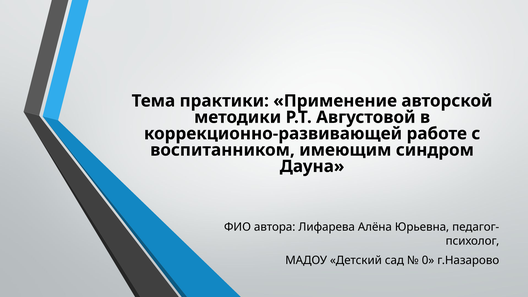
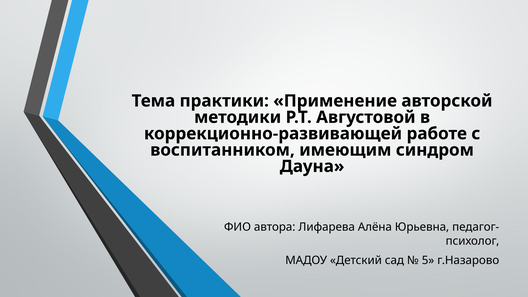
0: 0 -> 5
